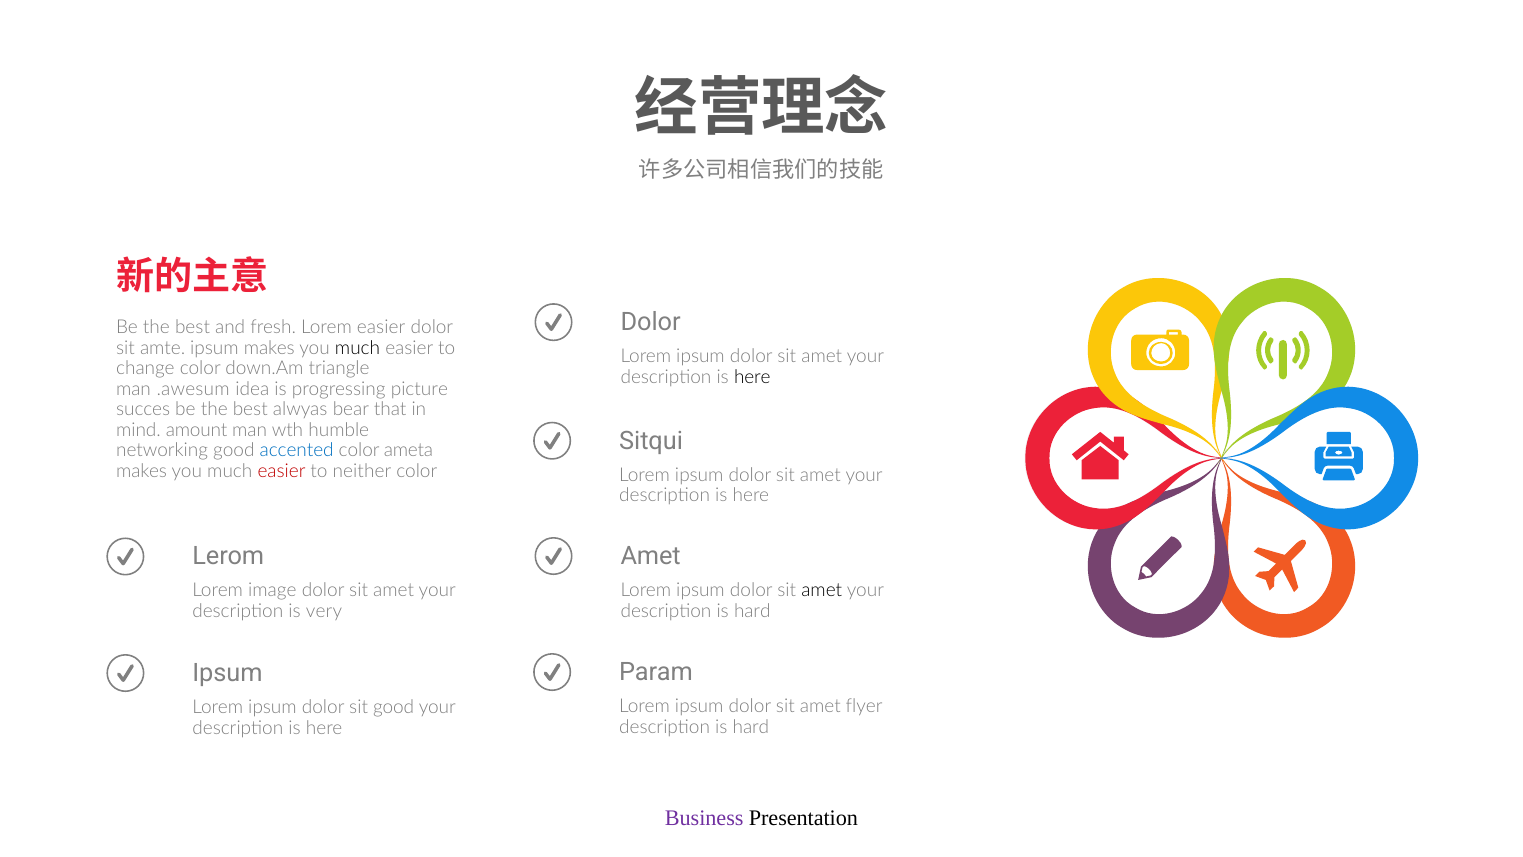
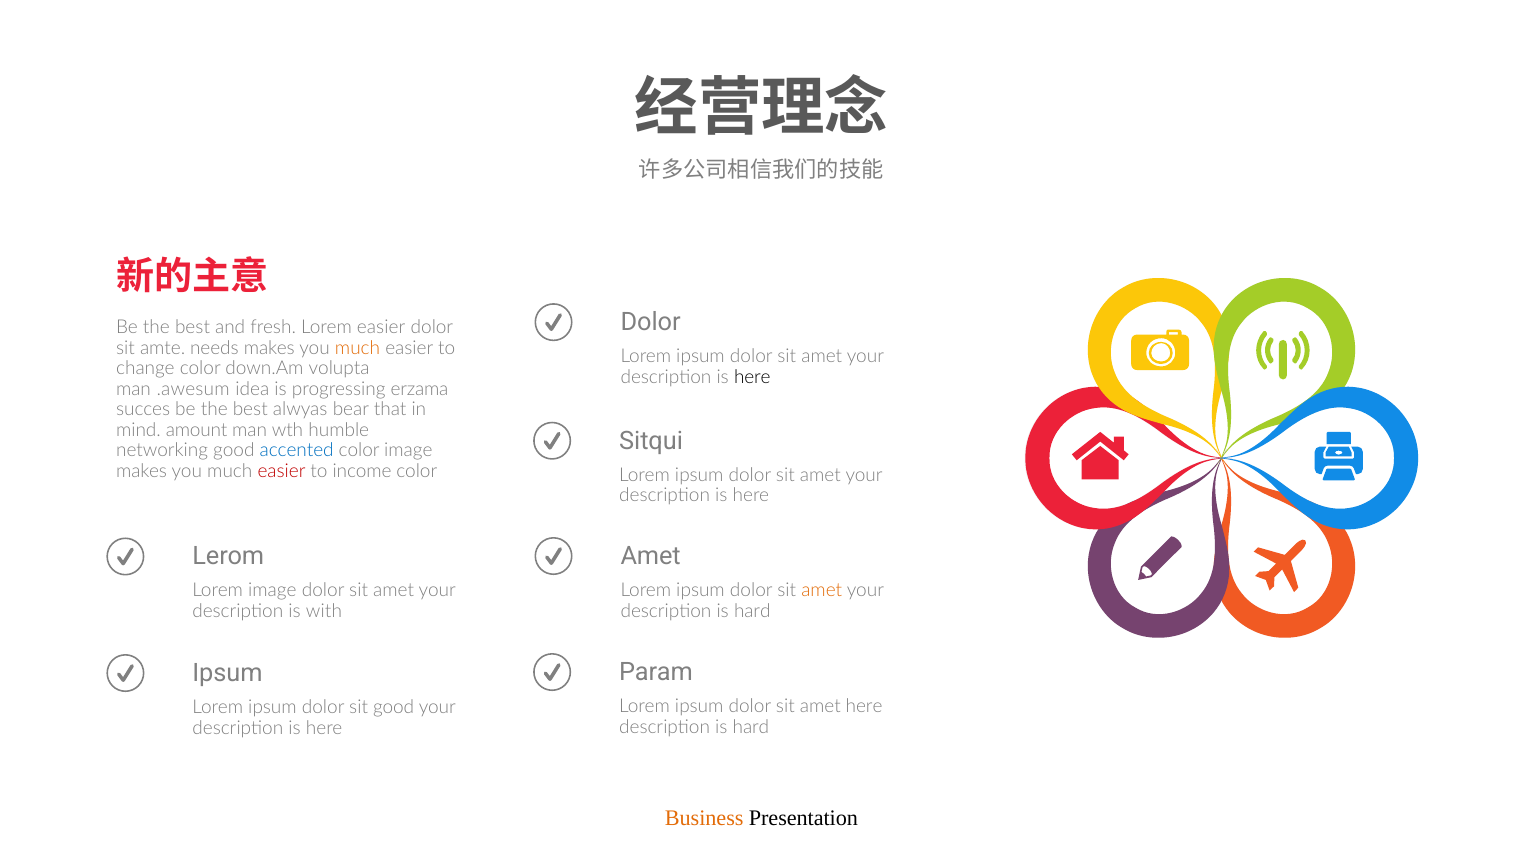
amte ipsum: ipsum -> needs
much at (358, 348) colour: black -> orange
triangle: triangle -> volupta
picture: picture -> erzama
color ameta: ameta -> image
neither: neither -> income
amet at (822, 590) colour: black -> orange
very: very -> with
amet flyer: flyer -> here
Business colour: purple -> orange
